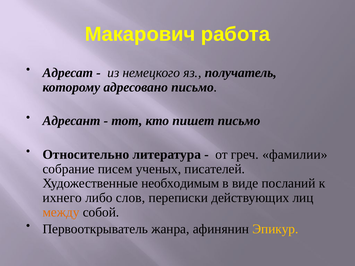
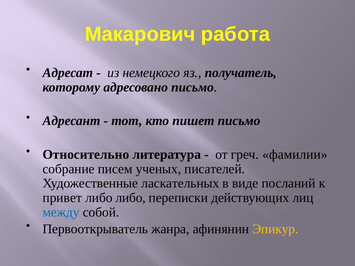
необходимым: необходимым -> ласкательных
ихнего: ихнего -> привет
либо слов: слов -> либо
между colour: orange -> blue
